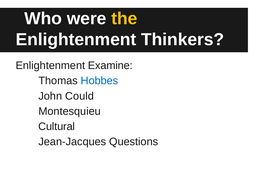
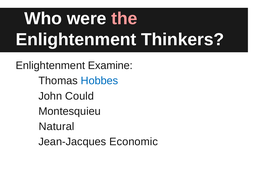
the colour: yellow -> pink
Cultural: Cultural -> Natural
Questions: Questions -> Economic
